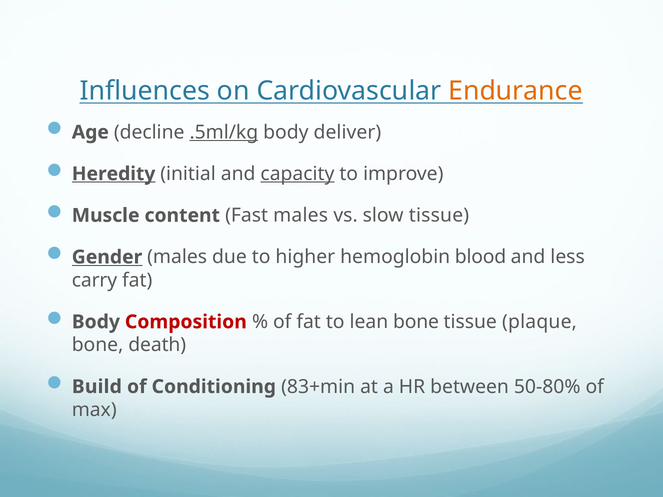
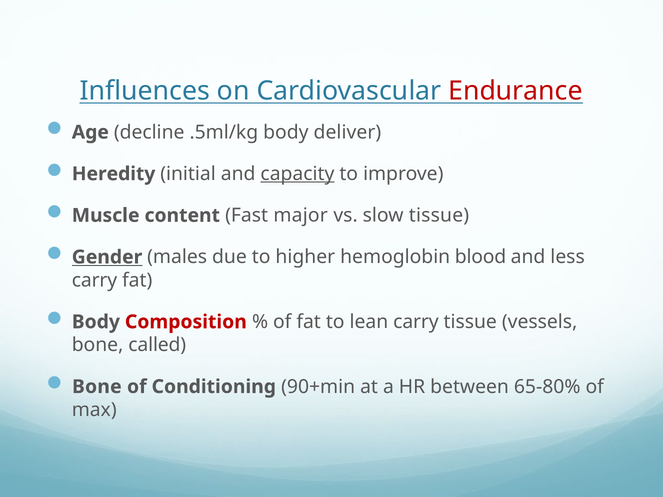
Endurance colour: orange -> red
.5ml/kg underline: present -> none
Heredity underline: present -> none
Fast males: males -> major
lean bone: bone -> carry
plaque: plaque -> vessels
death: death -> called
Build at (97, 387): Build -> Bone
83+min: 83+min -> 90+min
50-80%: 50-80% -> 65-80%
